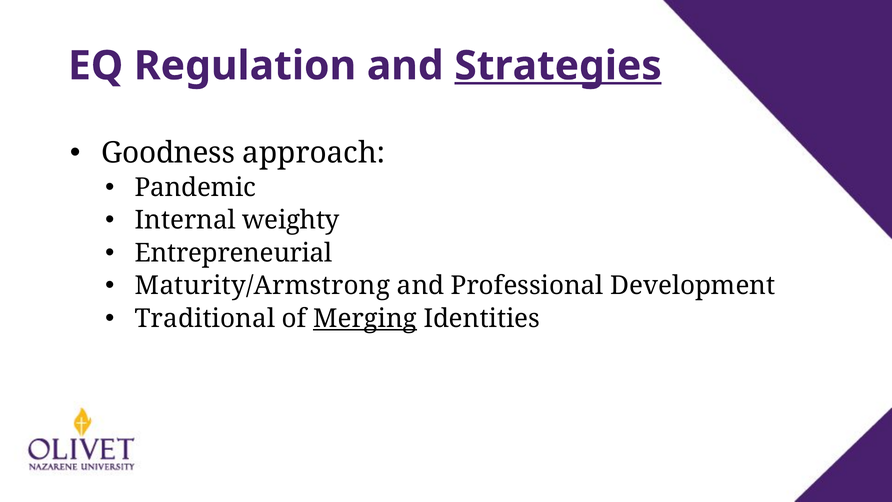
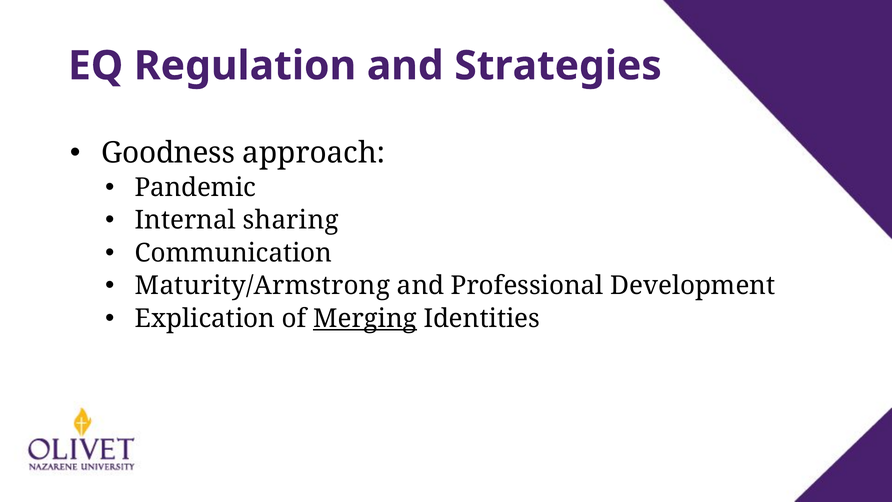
Strategies underline: present -> none
weighty: weighty -> sharing
Entrepreneurial: Entrepreneurial -> Communication
Traditional: Traditional -> Explication
